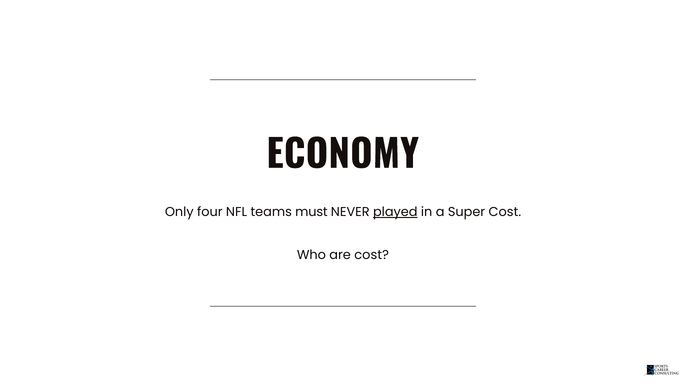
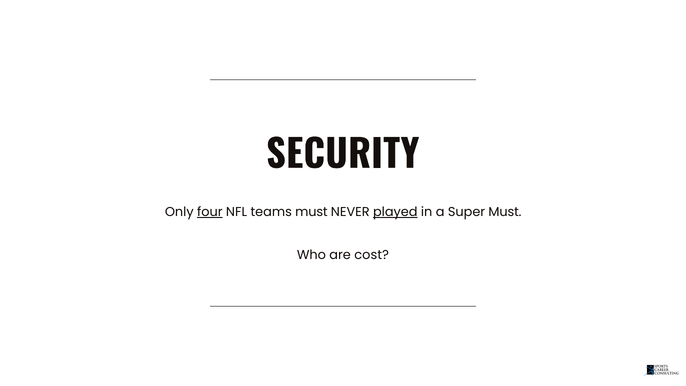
ECONOMY: ECONOMY -> SECURITY
four underline: none -> present
Super Cost: Cost -> Must
